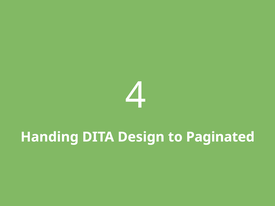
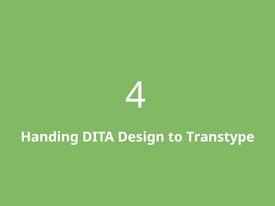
Paginated: Paginated -> Transtype
